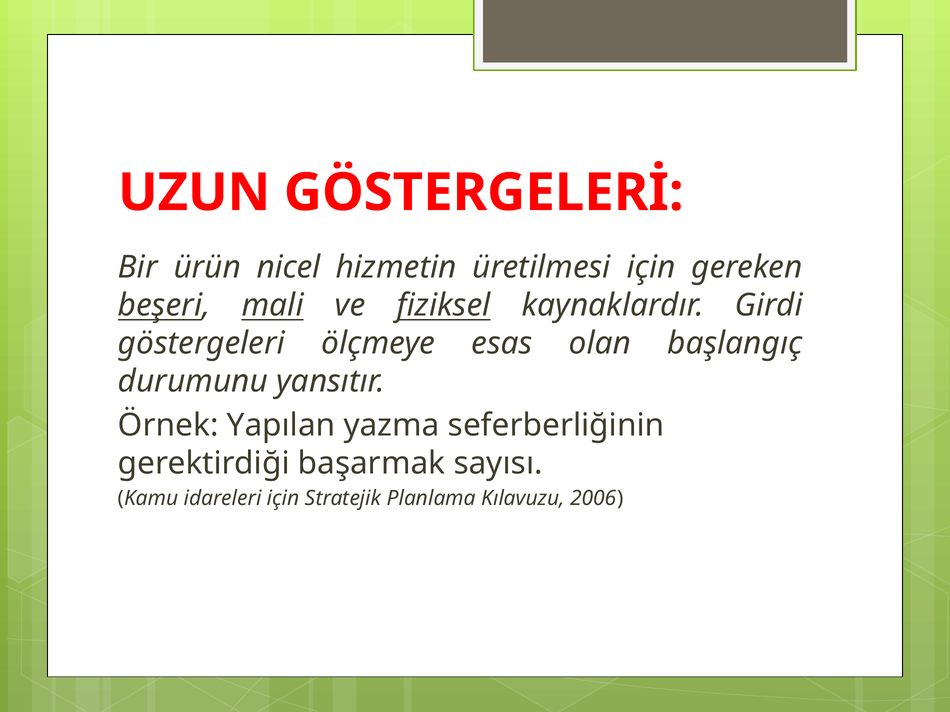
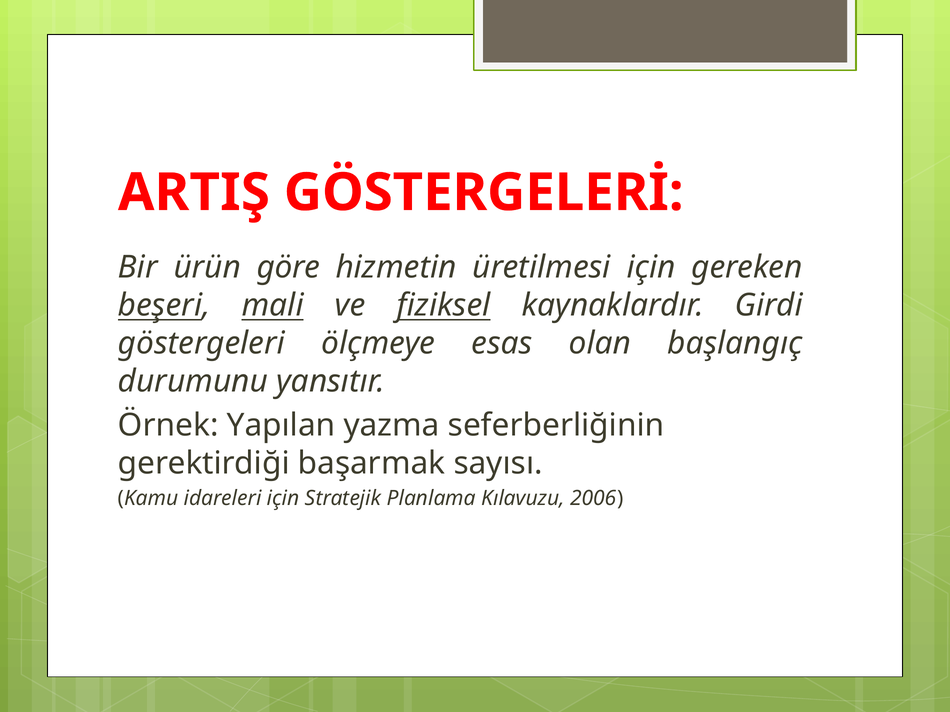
UZUN: UZUN -> ARTIŞ
nicel: nicel -> göre
